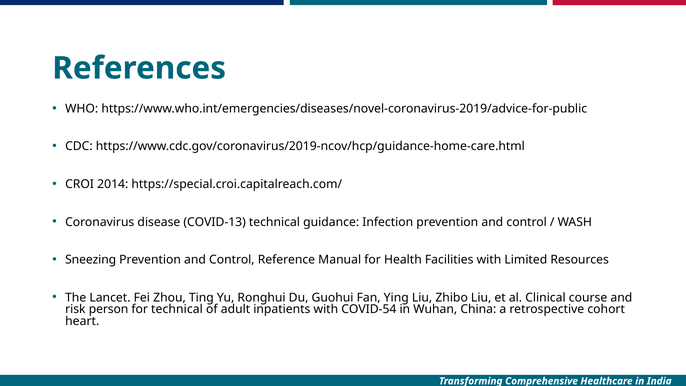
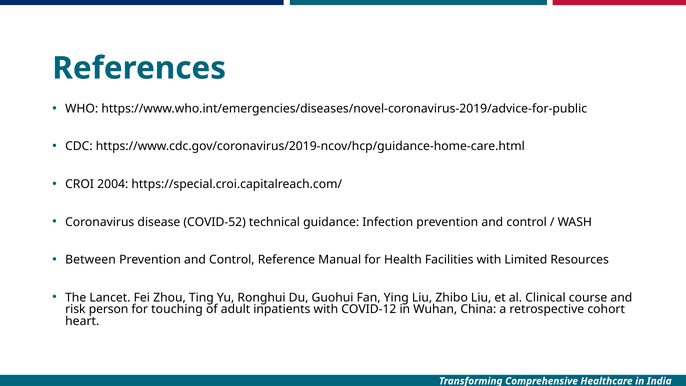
2014: 2014 -> 2004
COVID-13: COVID-13 -> COVID-52
Sneezing: Sneezing -> Between
for technical: technical -> touching
COVID-54: COVID-54 -> COVID-12
